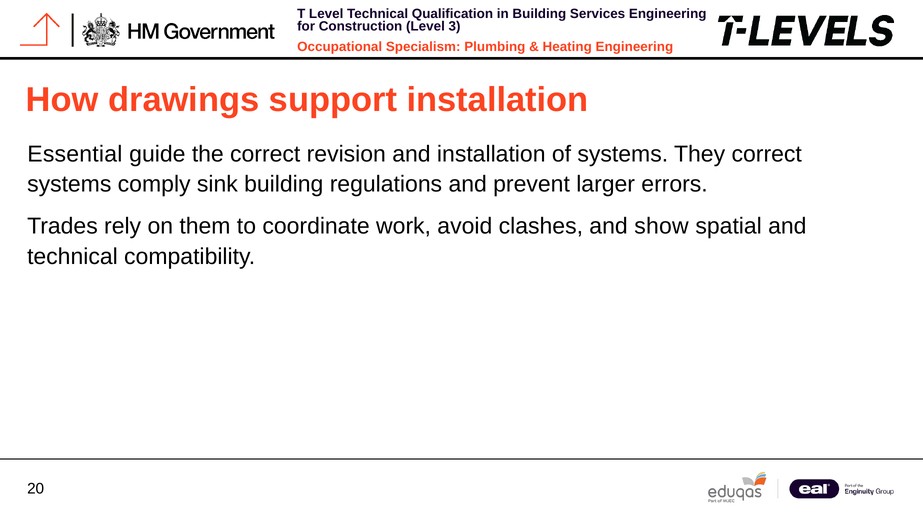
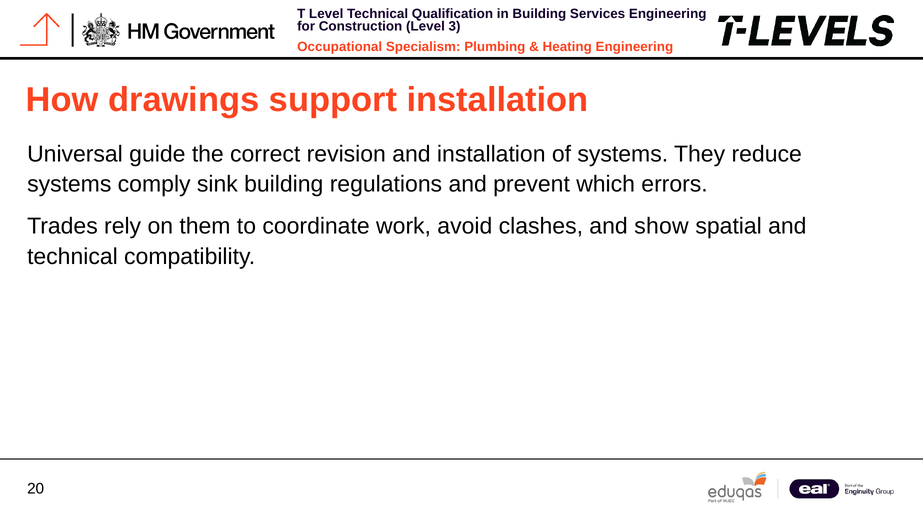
Essential: Essential -> Universal
They correct: correct -> reduce
larger: larger -> which
